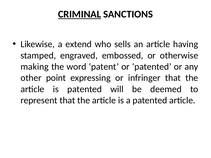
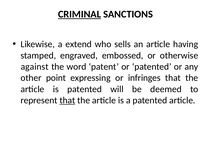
making: making -> against
infringer: infringer -> infringes
that at (67, 101) underline: none -> present
